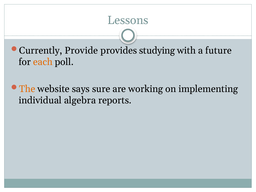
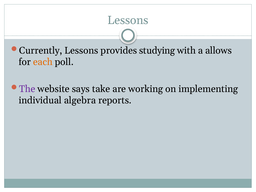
Currently Provide: Provide -> Lessons
future: future -> allows
The colour: orange -> purple
sure: sure -> take
